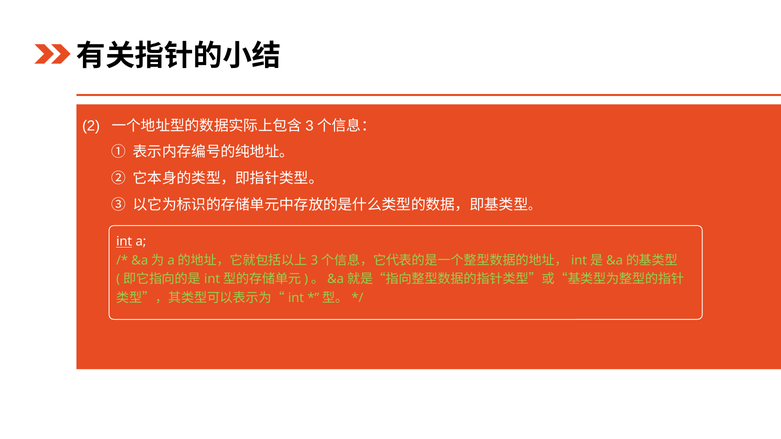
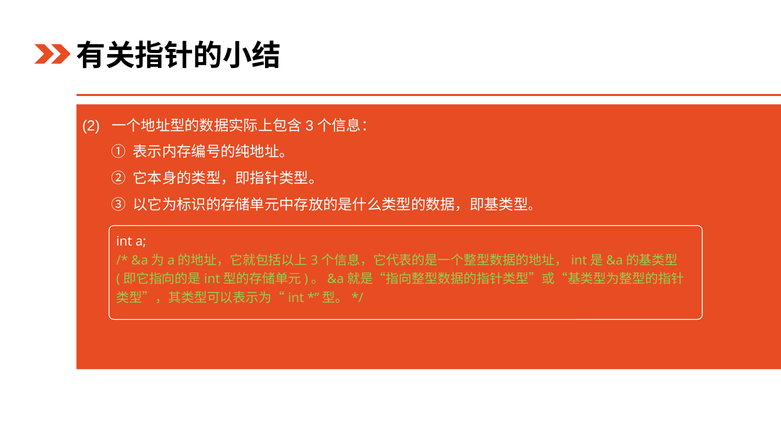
int underline: present -> none
